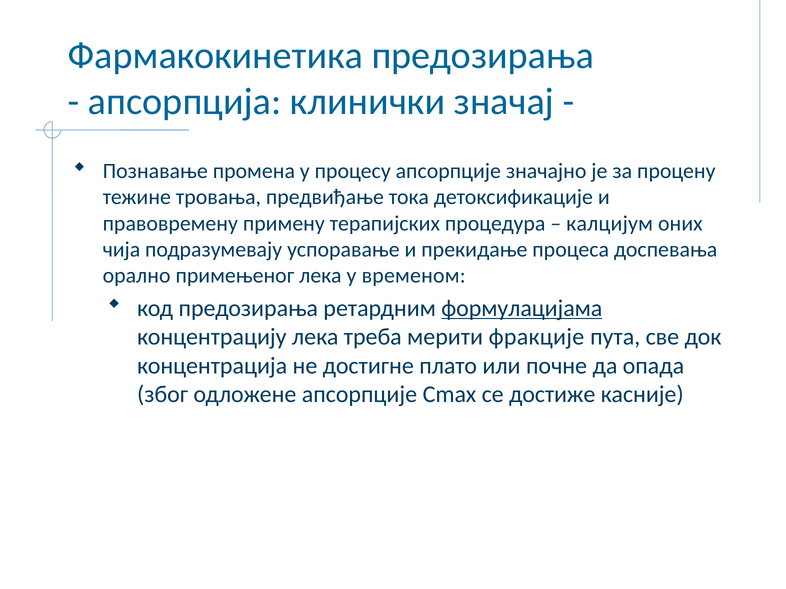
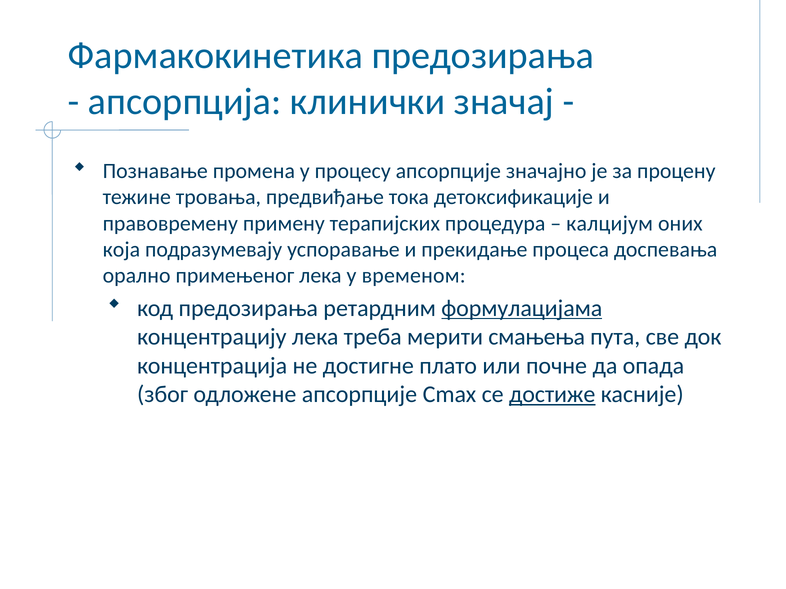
чија: чија -> која
фракције: фракције -> смањења
достиже underline: none -> present
